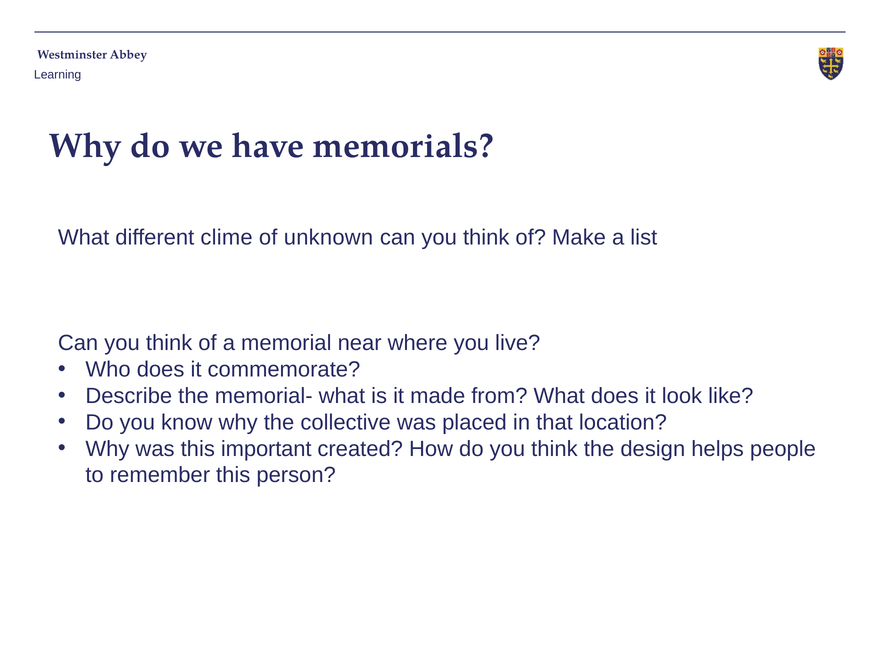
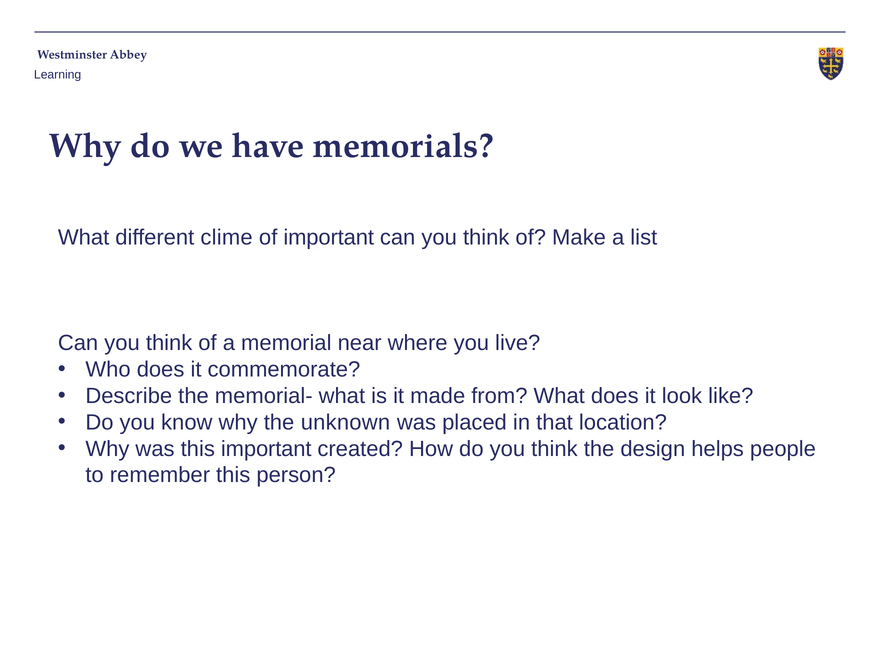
of unknown: unknown -> important
collective: collective -> unknown
